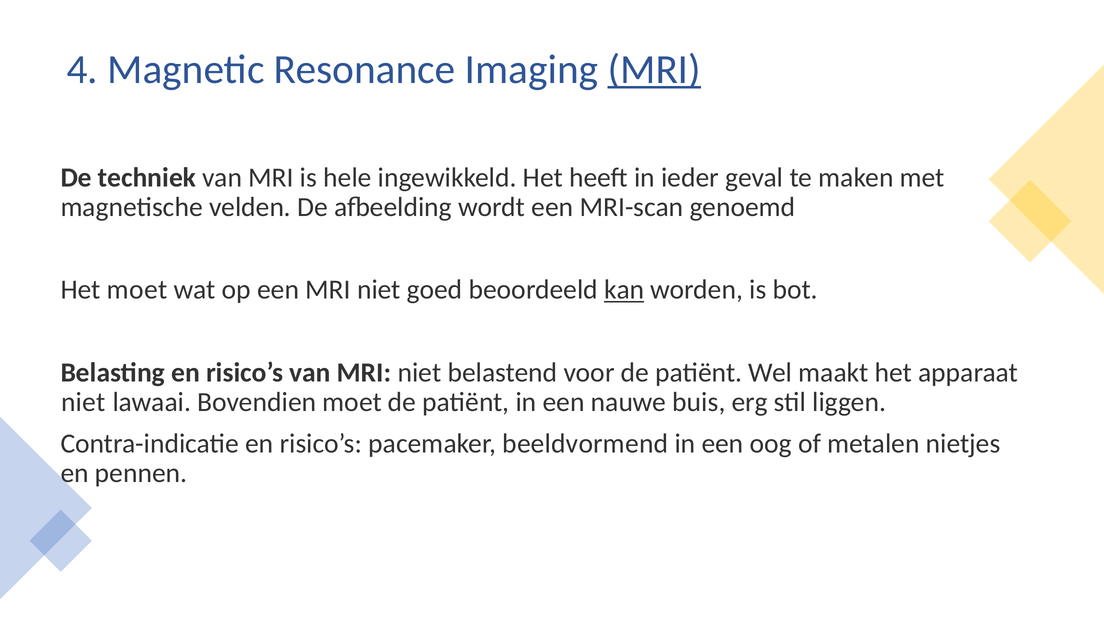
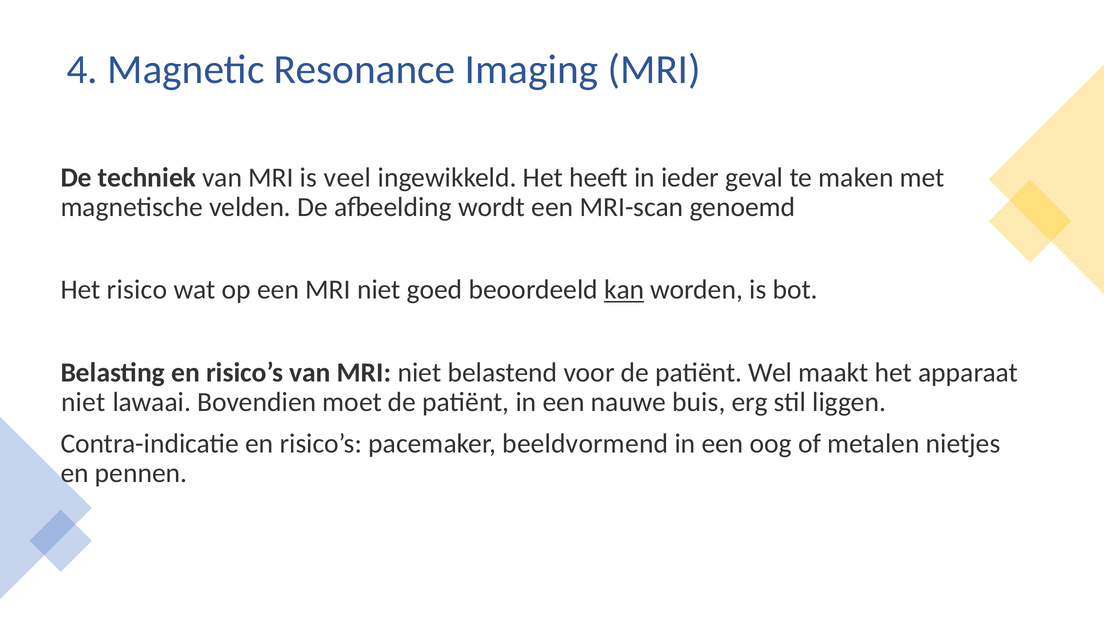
MRI at (654, 69) underline: present -> none
hele: hele -> veel
Het moet: moet -> risico
